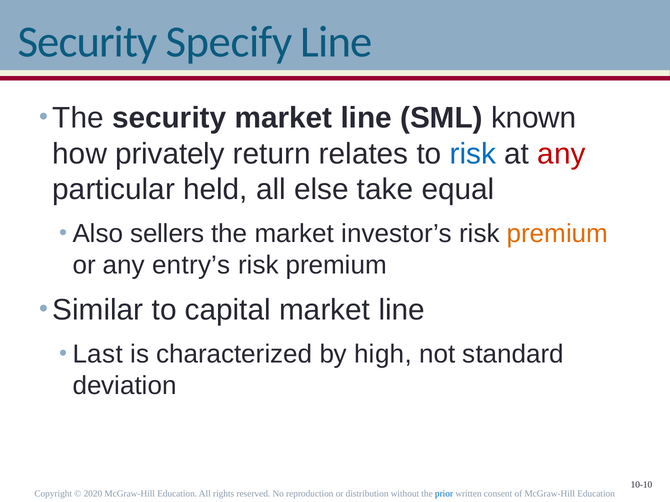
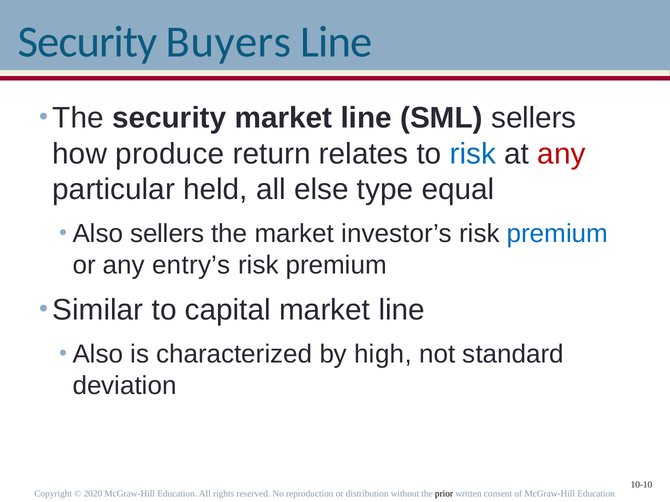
Specify: Specify -> Buyers
SML known: known -> sellers
privately: privately -> produce
take: take -> type
premium at (557, 234) colour: orange -> blue
Last at (98, 355): Last -> Also
prior colour: blue -> black
